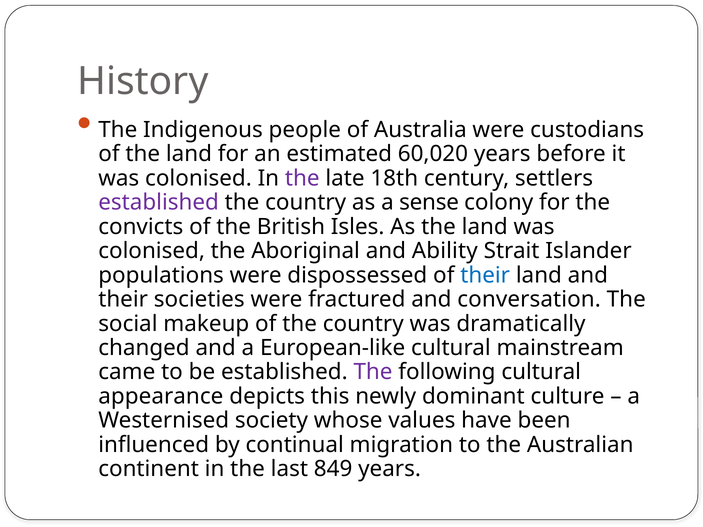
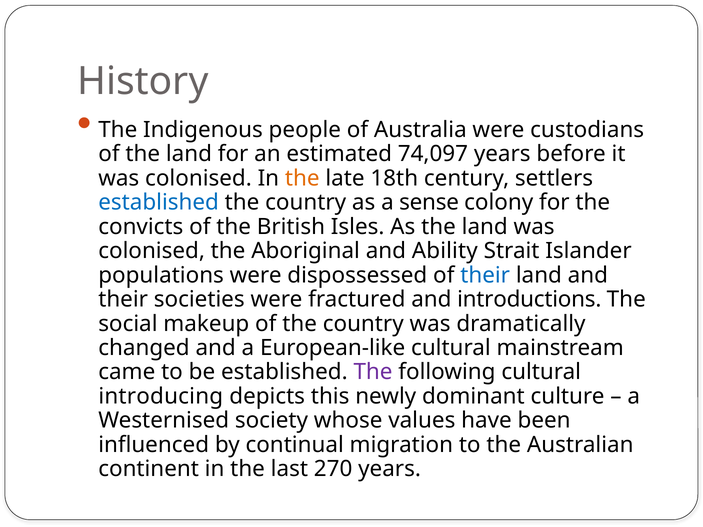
60,020: 60,020 -> 74,097
the at (302, 178) colour: purple -> orange
established at (159, 203) colour: purple -> blue
conversation: conversation -> introductions
appearance: appearance -> introducing
849: 849 -> 270
